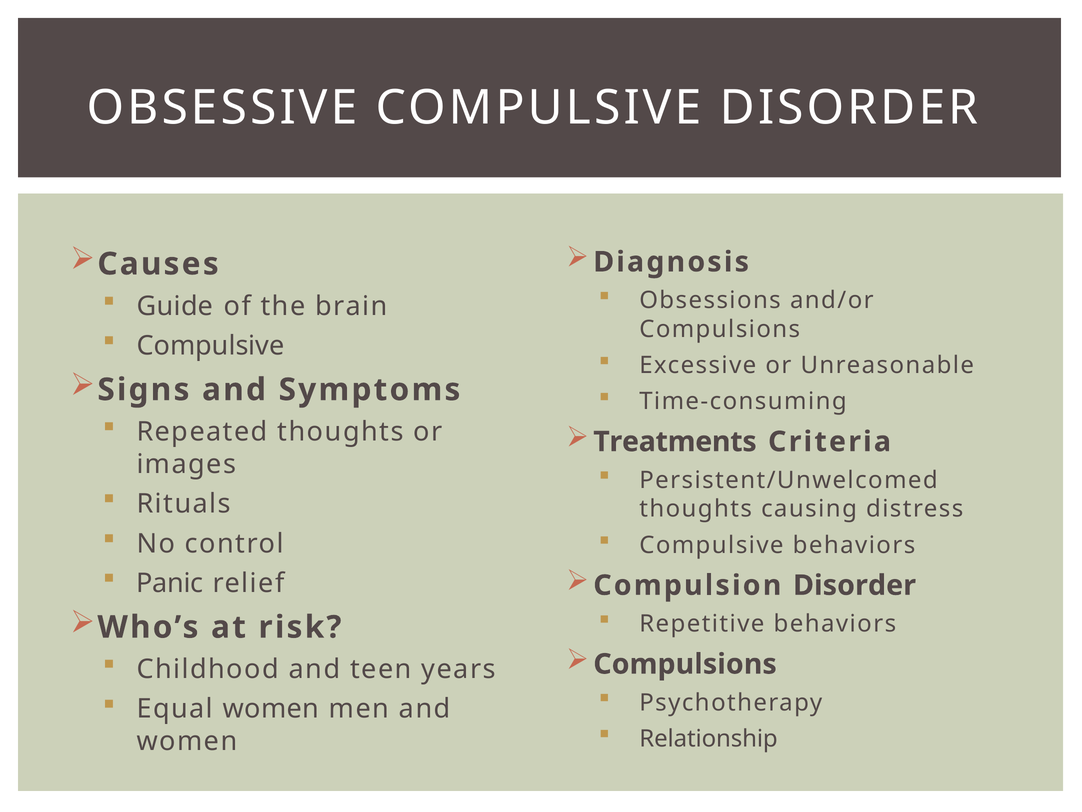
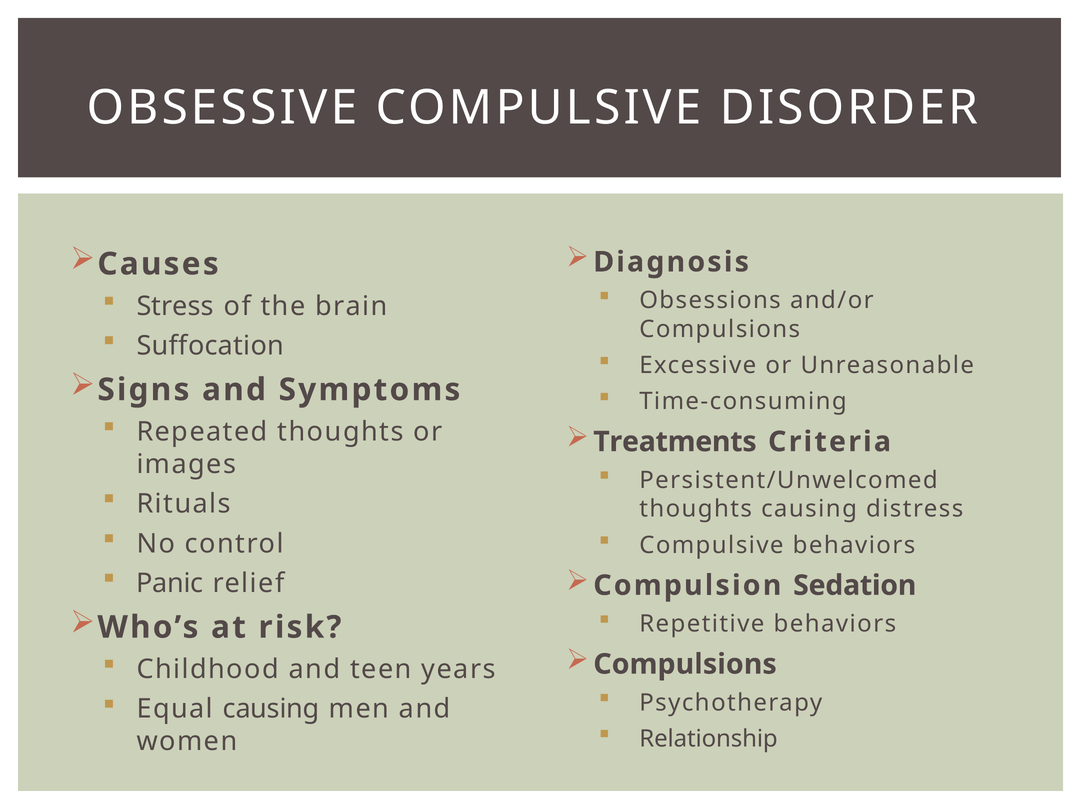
Guide: Guide -> Stress
Compulsive at (211, 346): Compulsive -> Suffocation
Compulsion Disorder: Disorder -> Sedation
Equal women: women -> causing
